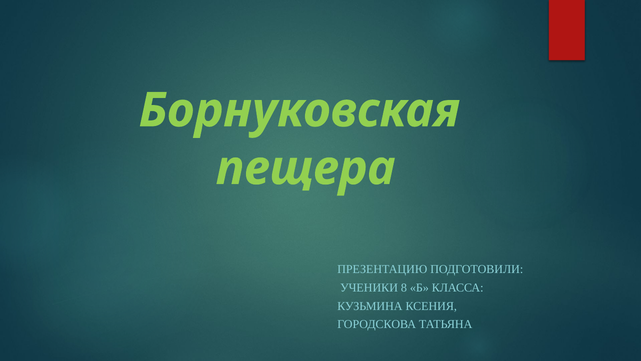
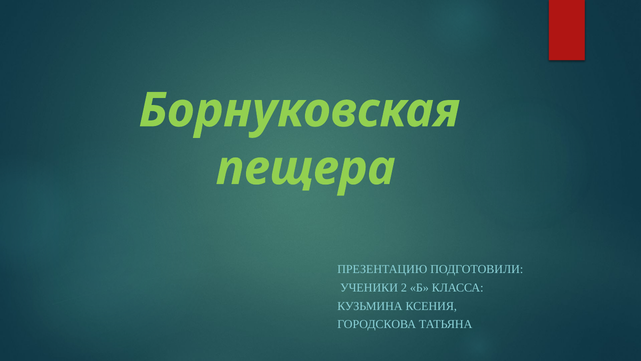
8: 8 -> 2
